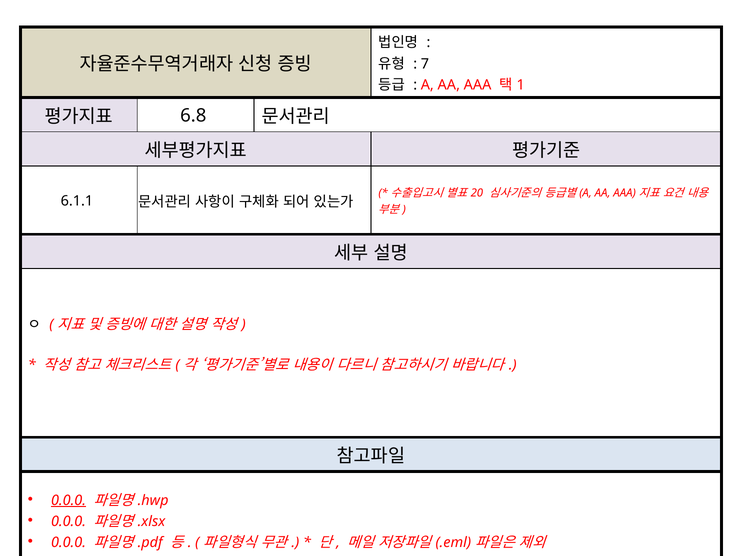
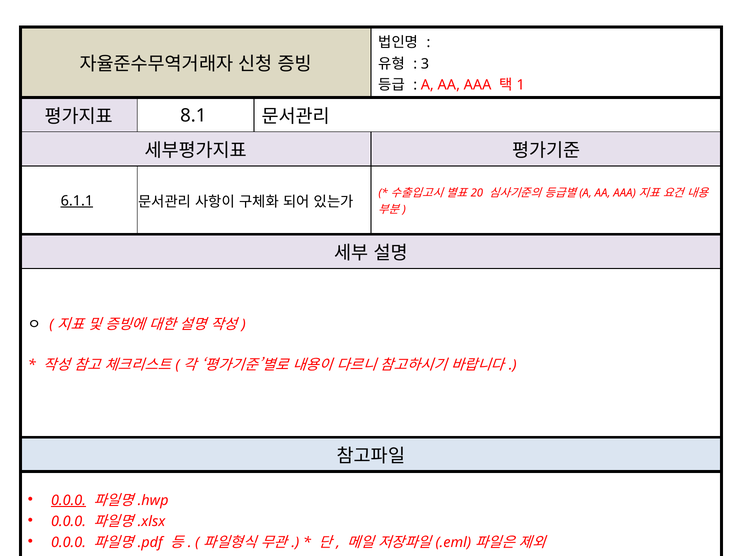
7: 7 -> 3
6.8: 6.8 -> 8.1
6.1.1 underline: none -> present
